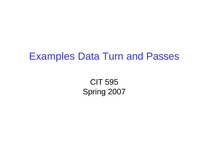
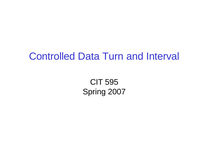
Examples: Examples -> Controlled
Passes: Passes -> Interval
